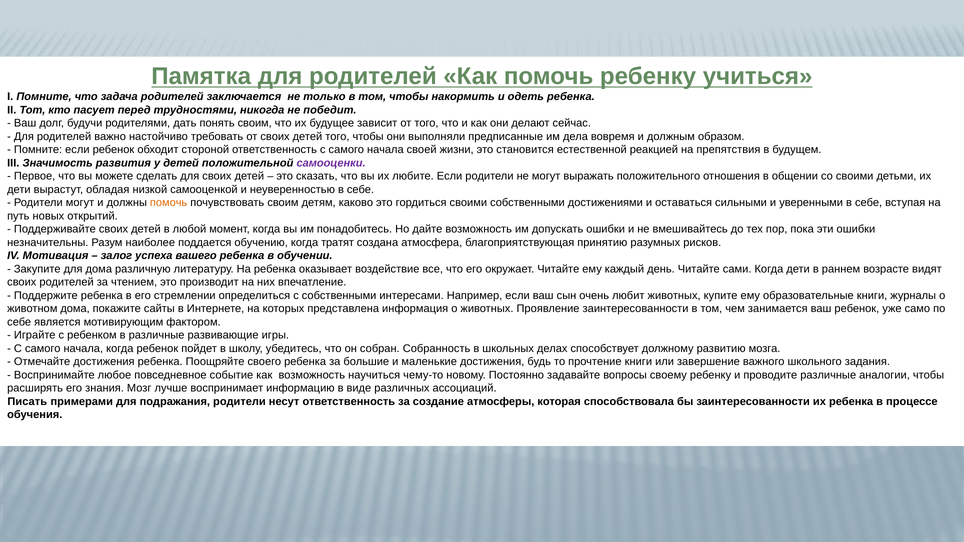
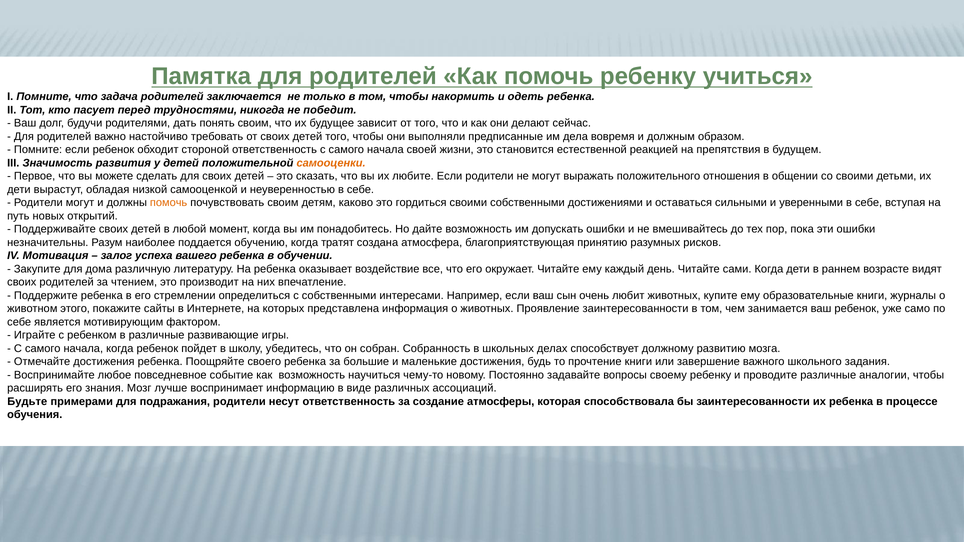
самооценки colour: purple -> orange
животном дома: дома -> этого
Писать: Писать -> Будьте
